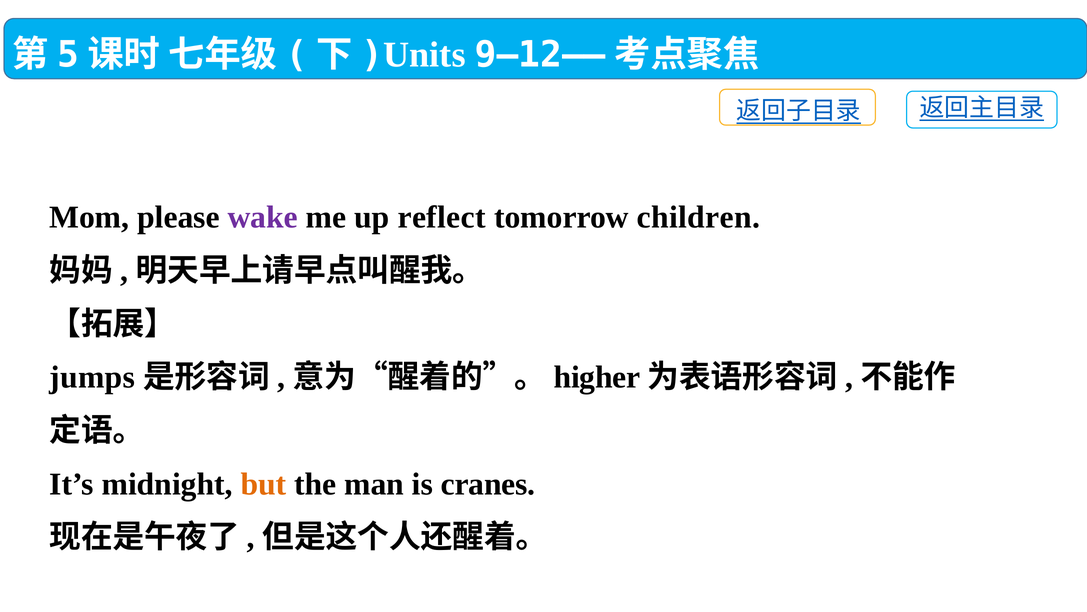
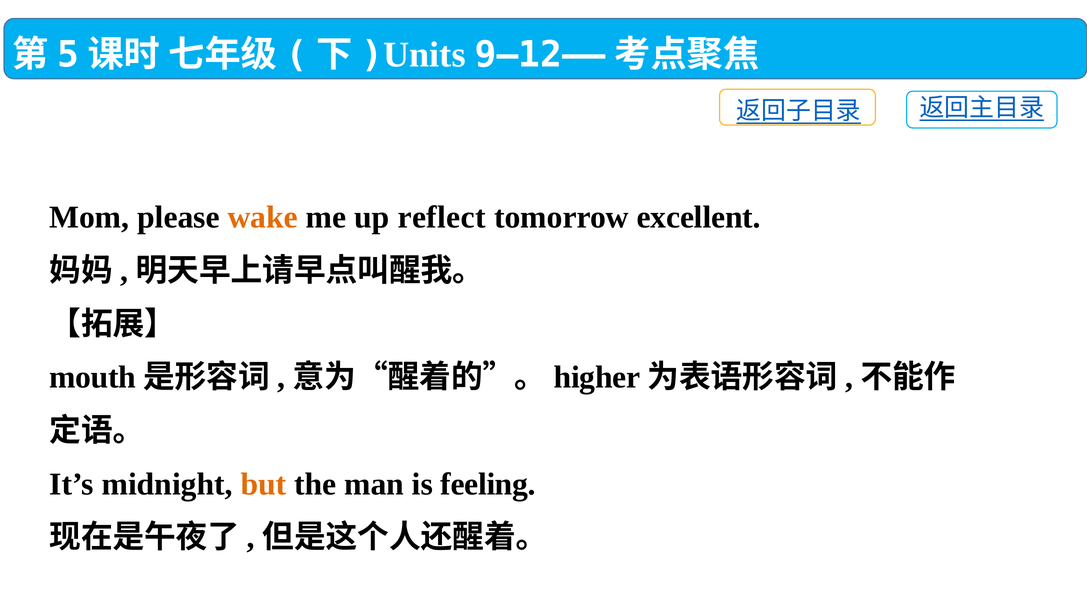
wake colour: purple -> orange
children: children -> excellent
jumps: jumps -> mouth
cranes: cranes -> feeling
